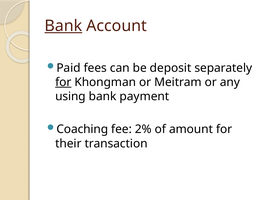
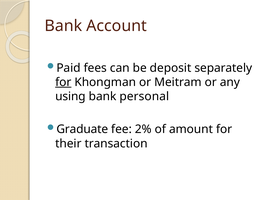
Bank at (63, 26) underline: present -> none
payment: payment -> personal
Coaching: Coaching -> Graduate
